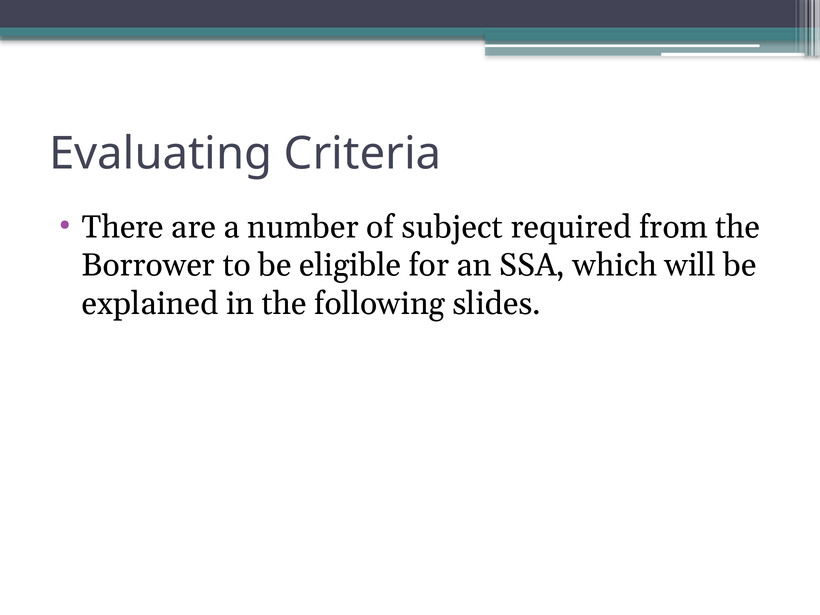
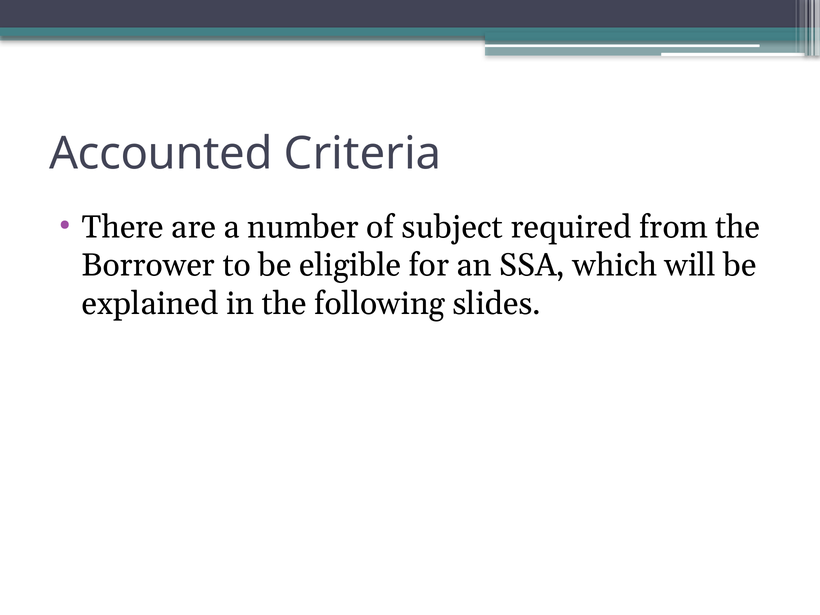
Evaluating: Evaluating -> Accounted
